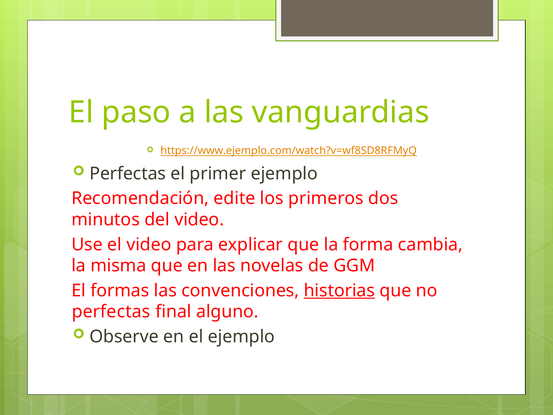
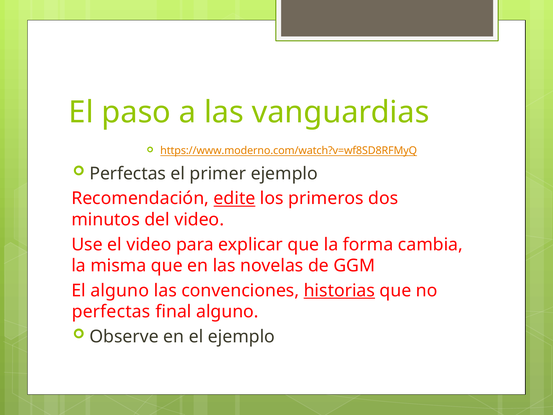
https://www.ejemplo.com/watch?v=wf8SD8RFMyQ: https://www.ejemplo.com/watch?v=wf8SD8RFMyQ -> https://www.moderno.com/watch?v=wf8SD8RFMyQ
edite underline: none -> present
El formas: formas -> alguno
